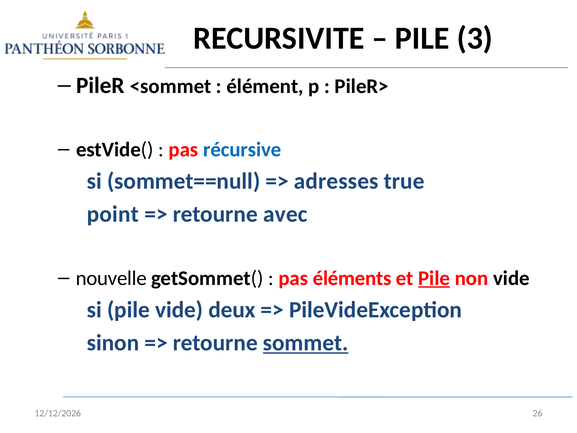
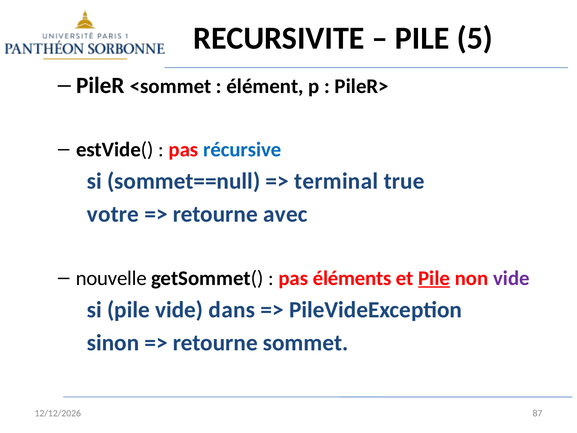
3: 3 -> 5
adresses: adresses -> terminal
point: point -> votre
vide at (511, 278) colour: black -> purple
deux: deux -> dans
sommet underline: present -> none
26: 26 -> 87
